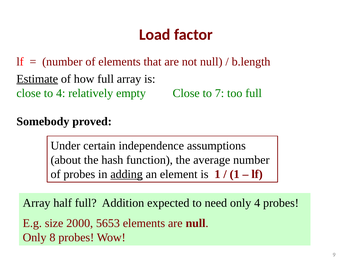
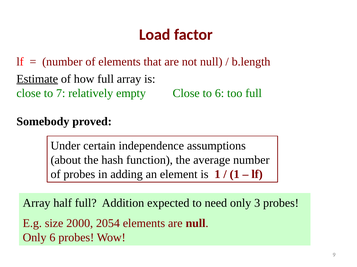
to 4: 4 -> 7
to 7: 7 -> 6
adding underline: present -> none
only 4: 4 -> 3
5653: 5653 -> 2054
Only 8: 8 -> 6
